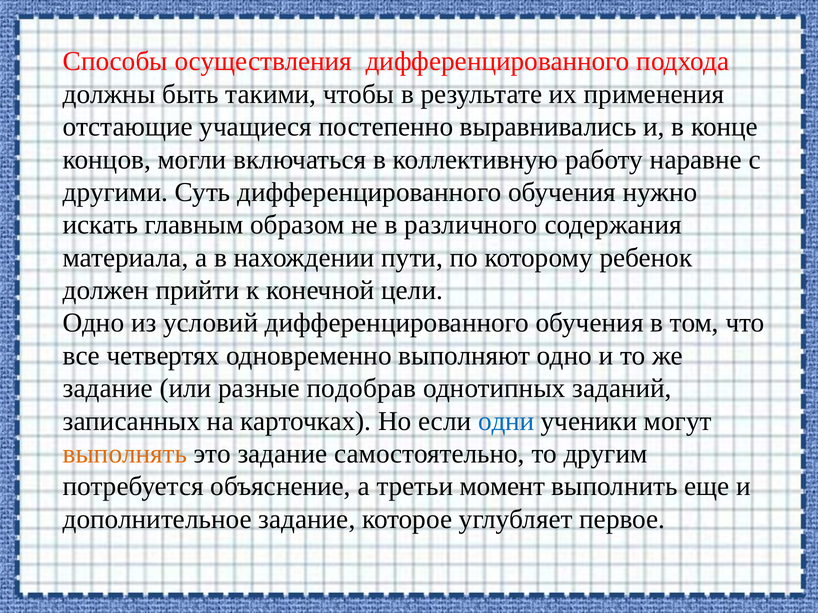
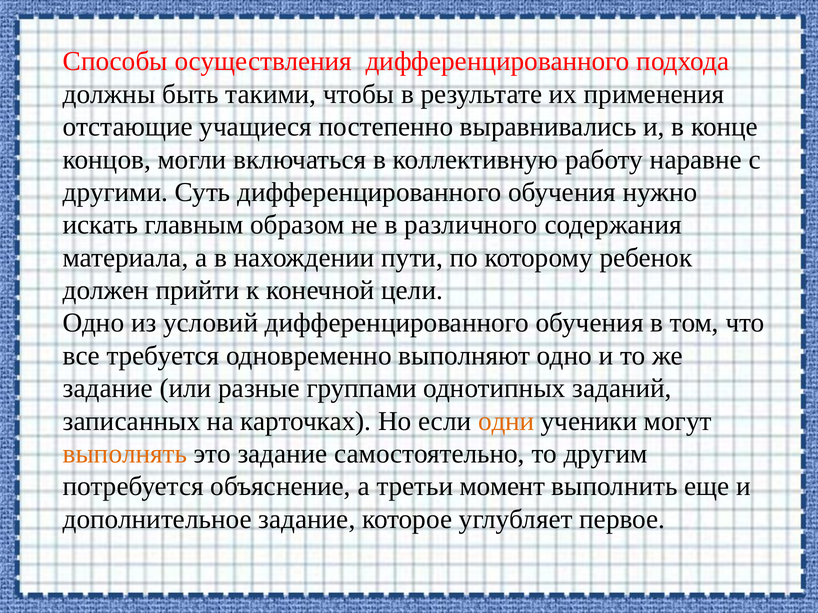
четвертях: четвертях -> требуется
подобрав: подобрав -> группами
одни colour: blue -> orange
